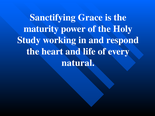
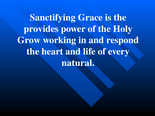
maturity: maturity -> provides
Study: Study -> Grow
